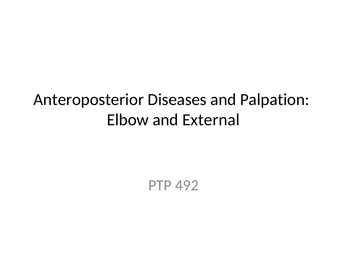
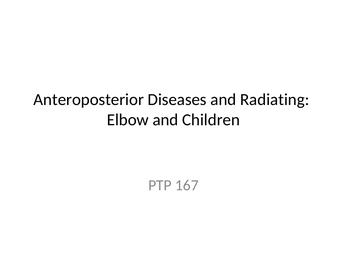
Palpation: Palpation -> Radiating
External: External -> Children
492: 492 -> 167
